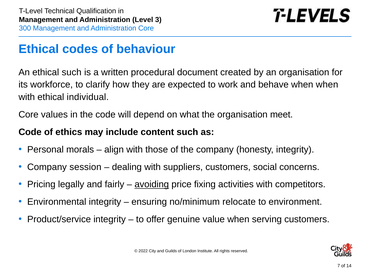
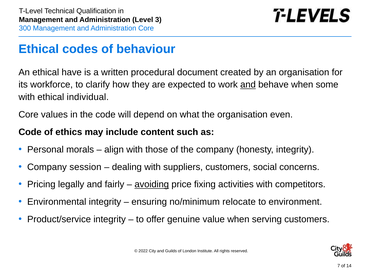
ethical such: such -> have
and at (248, 85) underline: none -> present
when when: when -> some
meet: meet -> even
